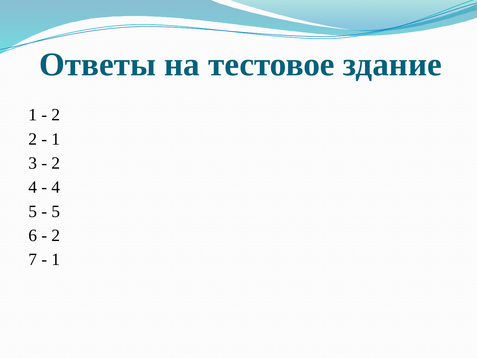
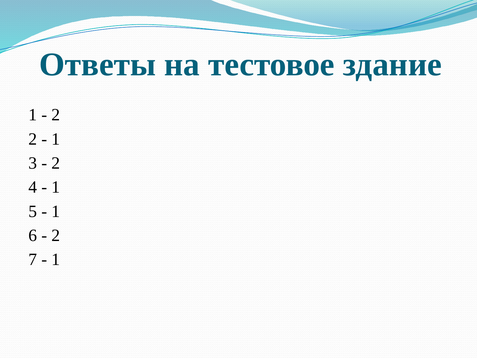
4 at (56, 187): 4 -> 1
5 at (56, 211): 5 -> 1
